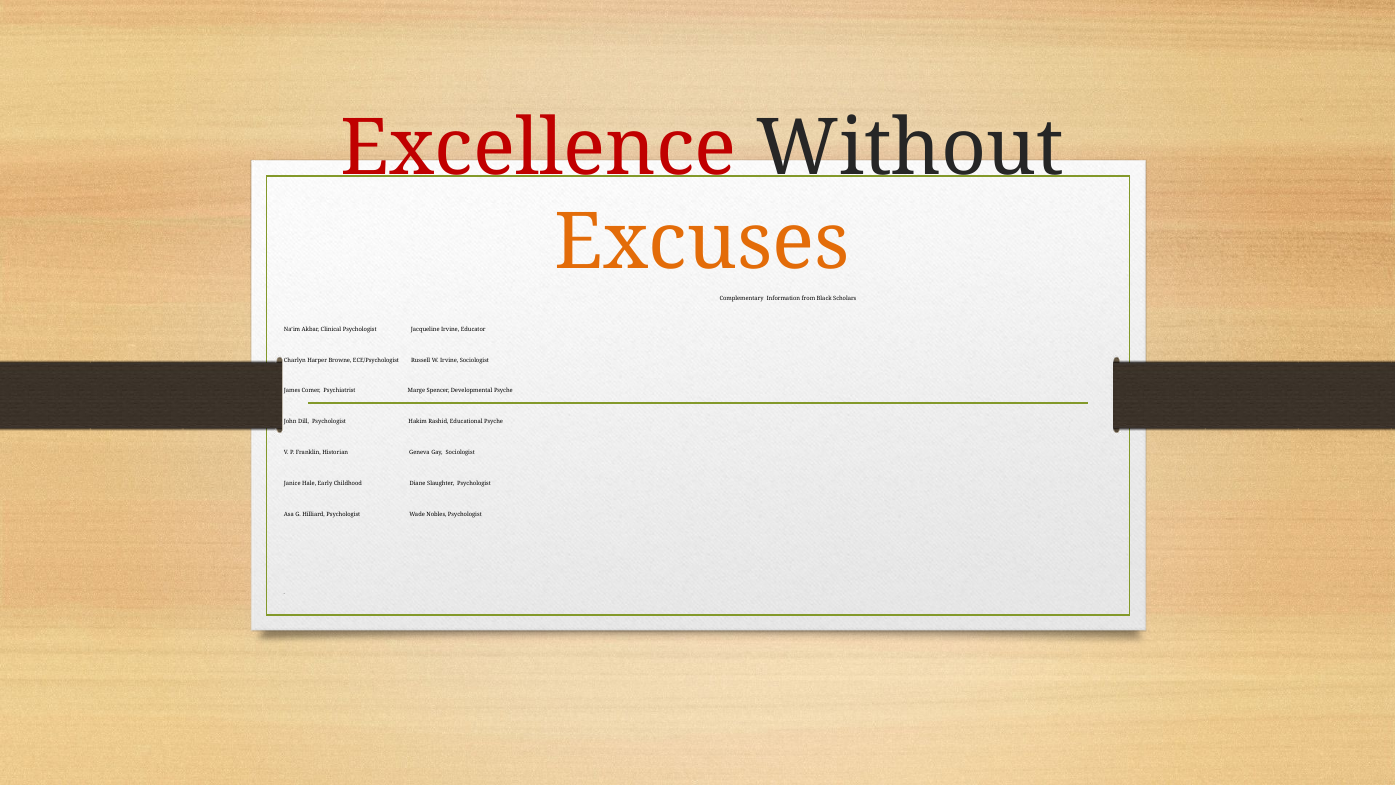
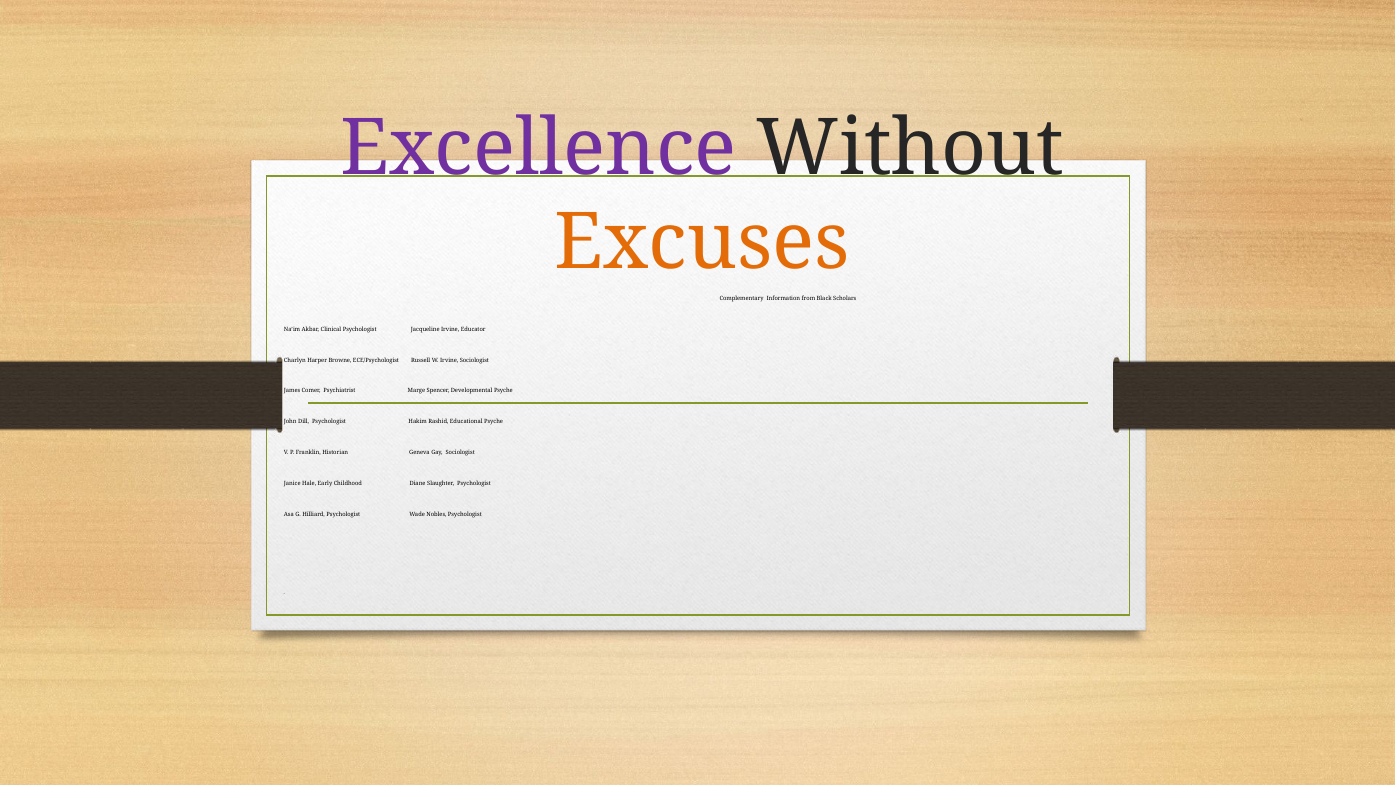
Excellence colour: red -> purple
